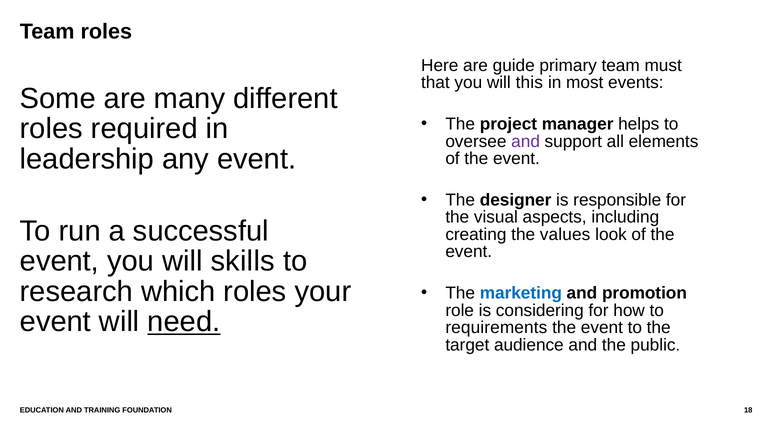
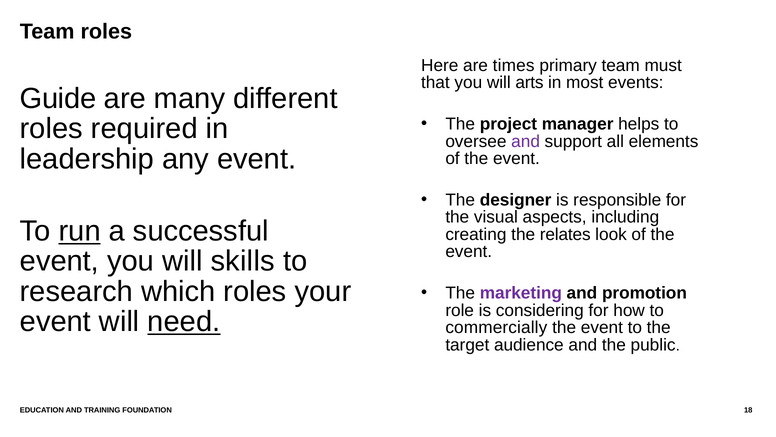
guide: guide -> times
this: this -> arts
Some: Some -> Guide
run underline: none -> present
values: values -> relates
marketing colour: blue -> purple
requirements: requirements -> commercially
